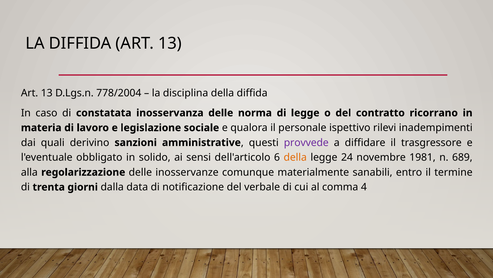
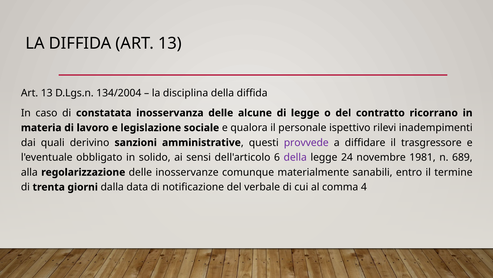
778/2004: 778/2004 -> 134/2004
norma: norma -> alcune
della at (295, 157) colour: orange -> purple
